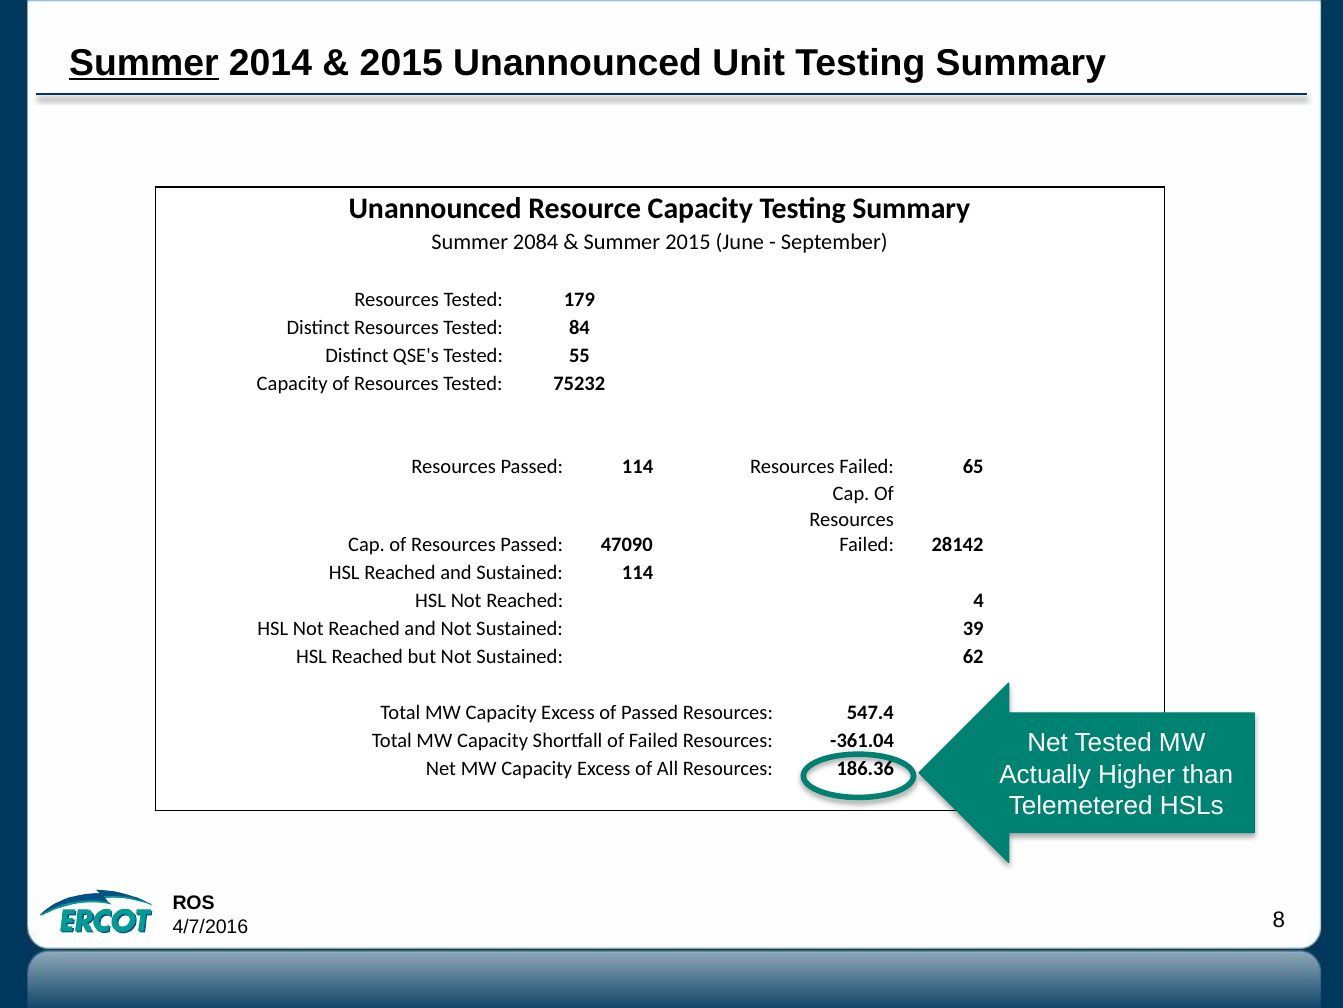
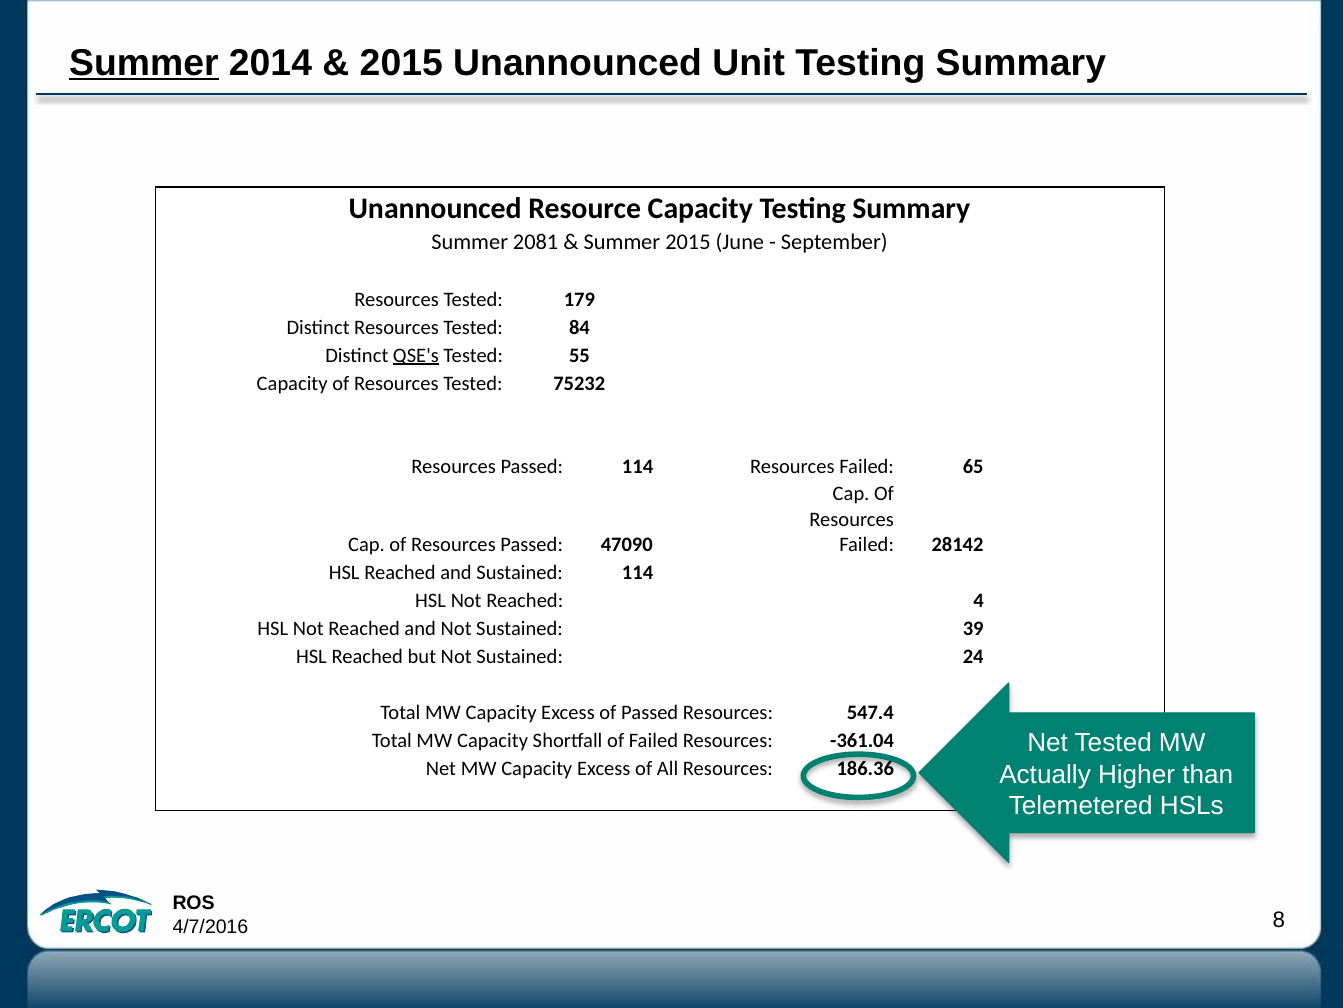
2084: 2084 -> 2081
QSE's underline: none -> present
62: 62 -> 24
